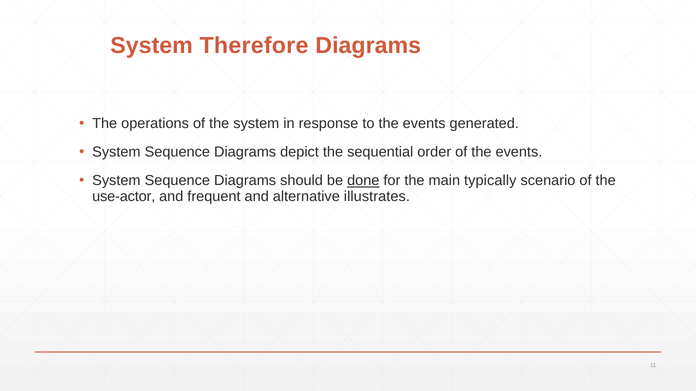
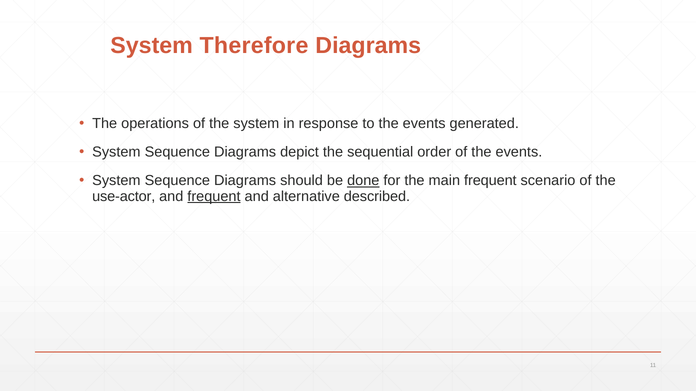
main typically: typically -> frequent
frequent at (214, 197) underline: none -> present
illustrates: illustrates -> described
